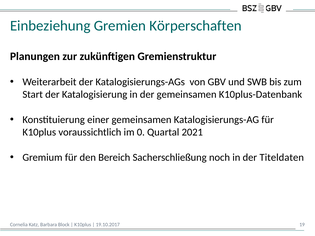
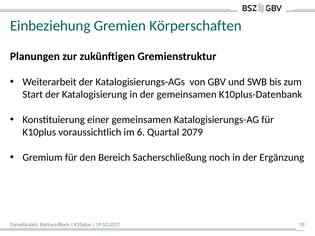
0: 0 -> 6
2021: 2021 -> 2079
Titeldaten: Titeldaten -> Ergänzung
